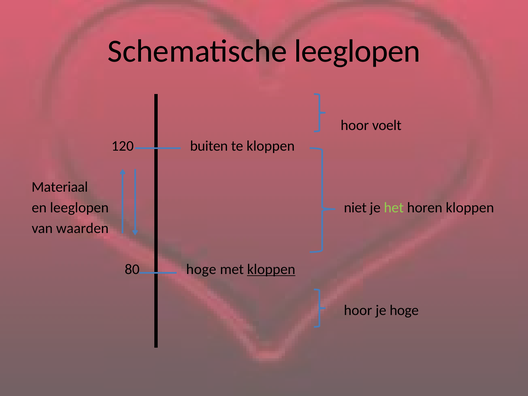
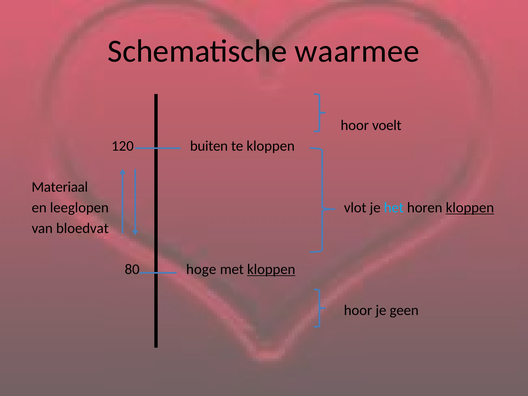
Schematische leeglopen: leeglopen -> waarmee
niet: niet -> vlot
het colour: light green -> light blue
kloppen at (470, 208) underline: none -> present
waarden: waarden -> bloedvat
je hoge: hoge -> geen
